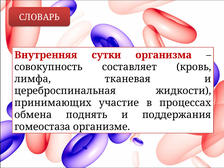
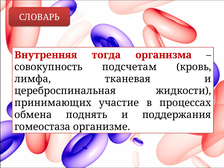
сутки: сутки -> тогда
составляет: составляет -> подсчетам
